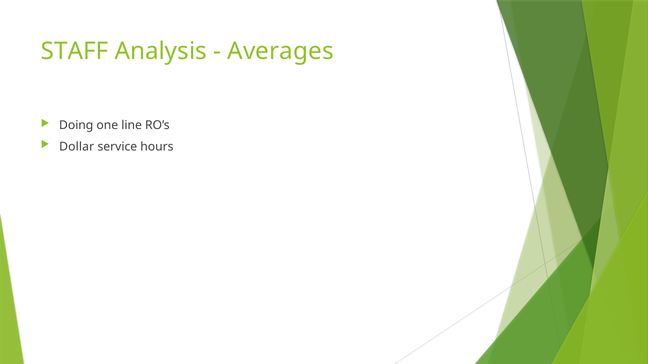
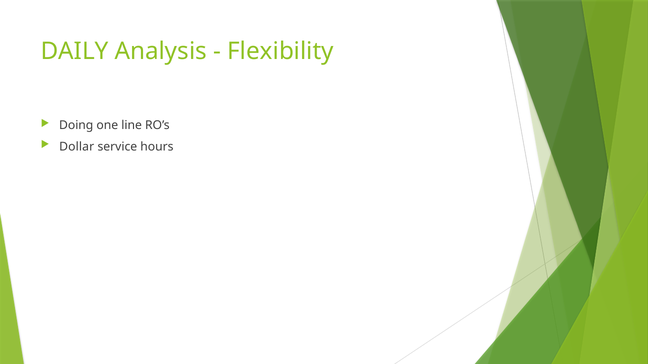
STAFF: STAFF -> DAILY
Averages: Averages -> Flexibility
